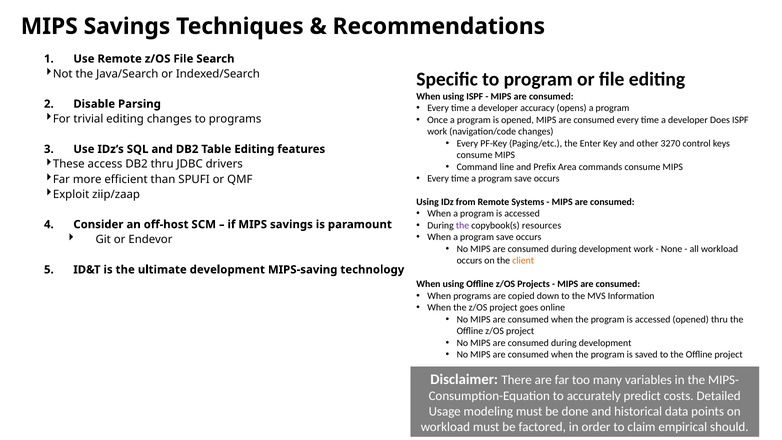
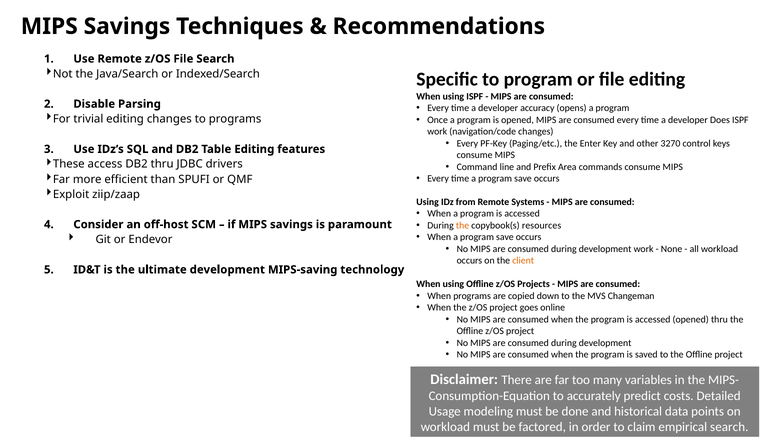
the at (463, 225) colour: purple -> orange
Information: Information -> Changeman
empirical should: should -> search
